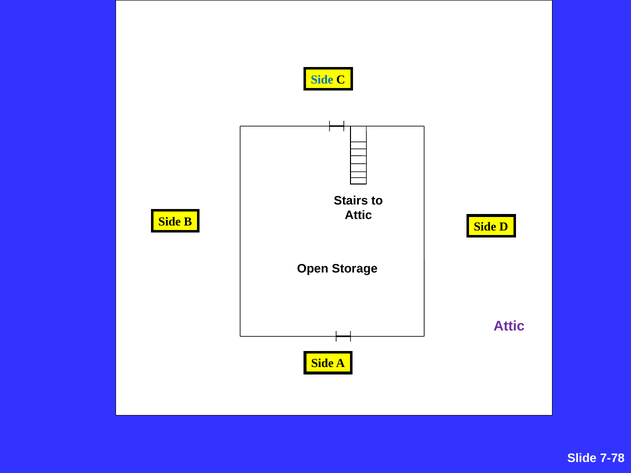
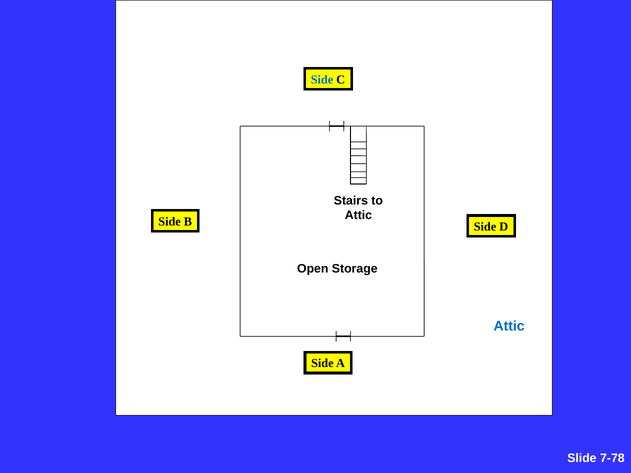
Attic at (509, 326) colour: purple -> blue
